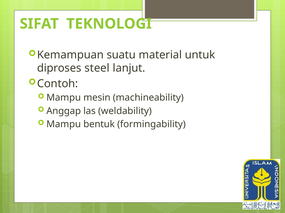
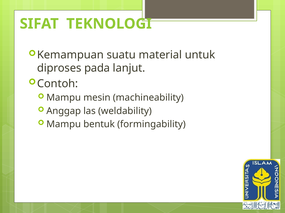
steel: steel -> pada
